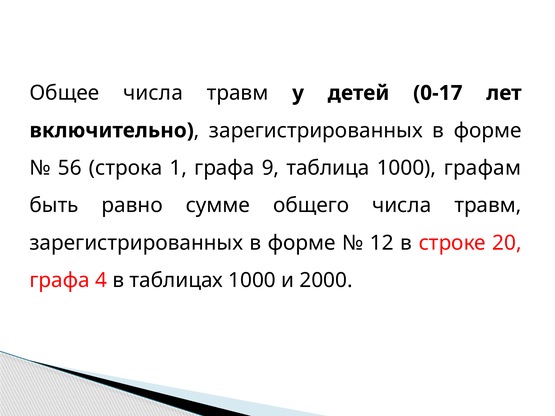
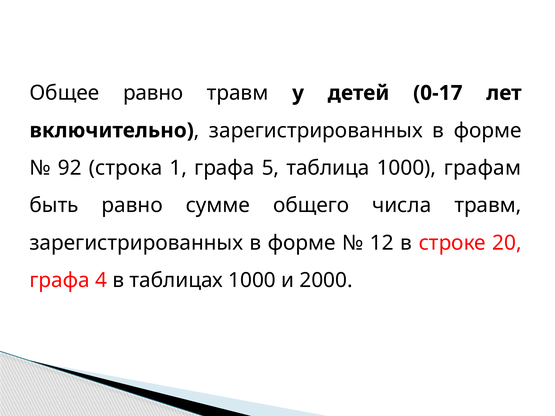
Общее числа: числа -> равно
56: 56 -> 92
9: 9 -> 5
